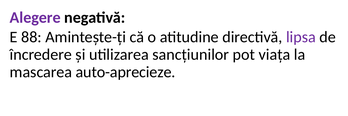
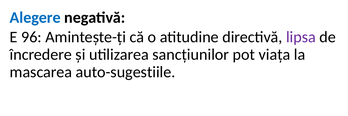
Alegere colour: purple -> blue
88: 88 -> 96
auto-aprecieze: auto-aprecieze -> auto-sugestiile
